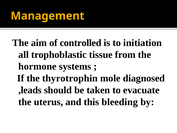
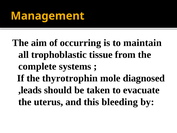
controlled: controlled -> occurring
initiation: initiation -> maintain
hormone: hormone -> complete
